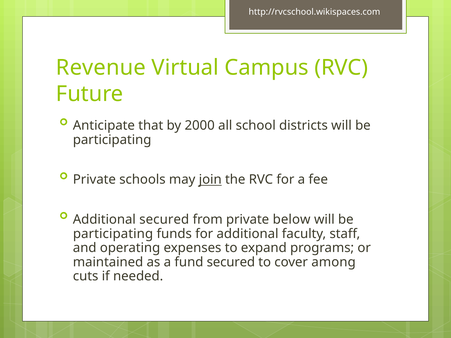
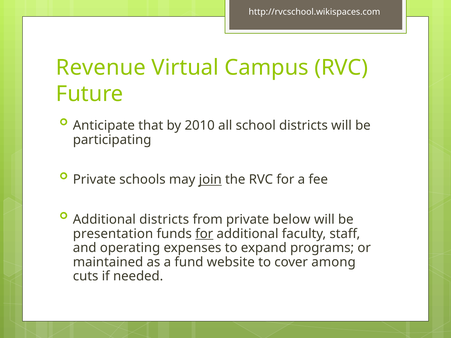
2000: 2000 -> 2010
Additional secured: secured -> districts
participating at (113, 234): participating -> presentation
for at (204, 234) underline: none -> present
fund secured: secured -> website
